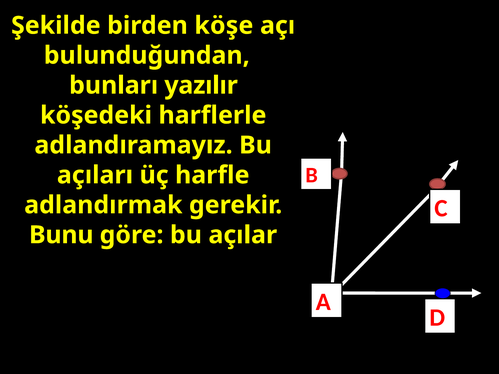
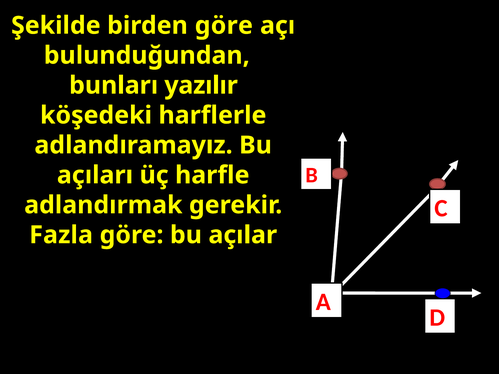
birden köşe: köşe -> göre
Bunu: Bunu -> Fazla
